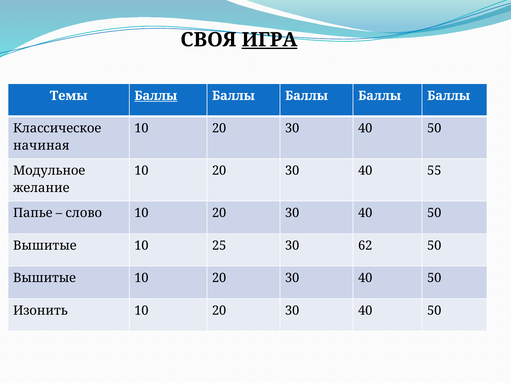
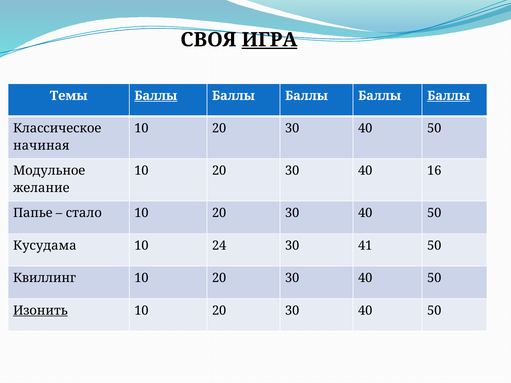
Баллы at (449, 96) underline: none -> present
55: 55 -> 16
слово: слово -> стало
Вышитые at (45, 246): Вышитые -> Кусудама
25: 25 -> 24
62: 62 -> 41
Вышитые at (45, 278): Вышитые -> Квиллинг
Изонить underline: none -> present
